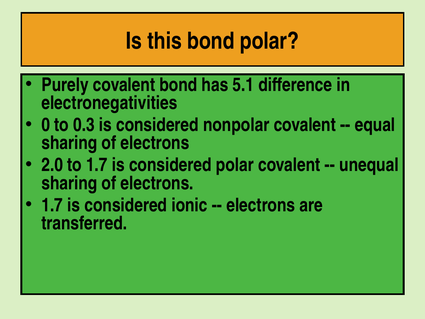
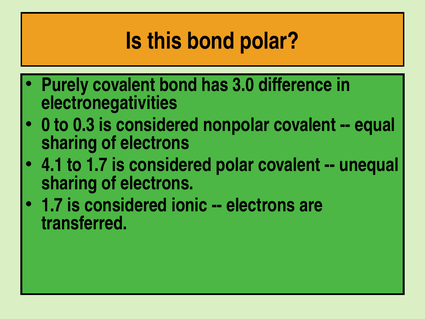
5.1: 5.1 -> 3.0
2.0: 2.0 -> 4.1
